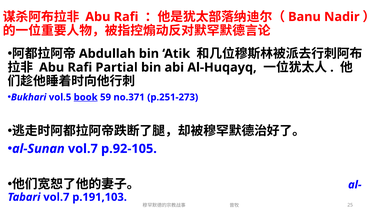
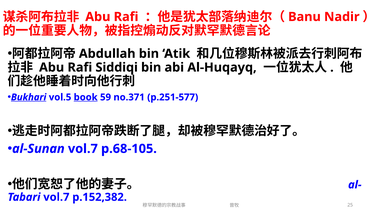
Partial: Partial -> Siddiqi
Bukhari underline: none -> present
p.251-273: p.251-273 -> p.251-577
p.92-105: p.92-105 -> p.68-105
p.191,103: p.191,103 -> p.152,382
